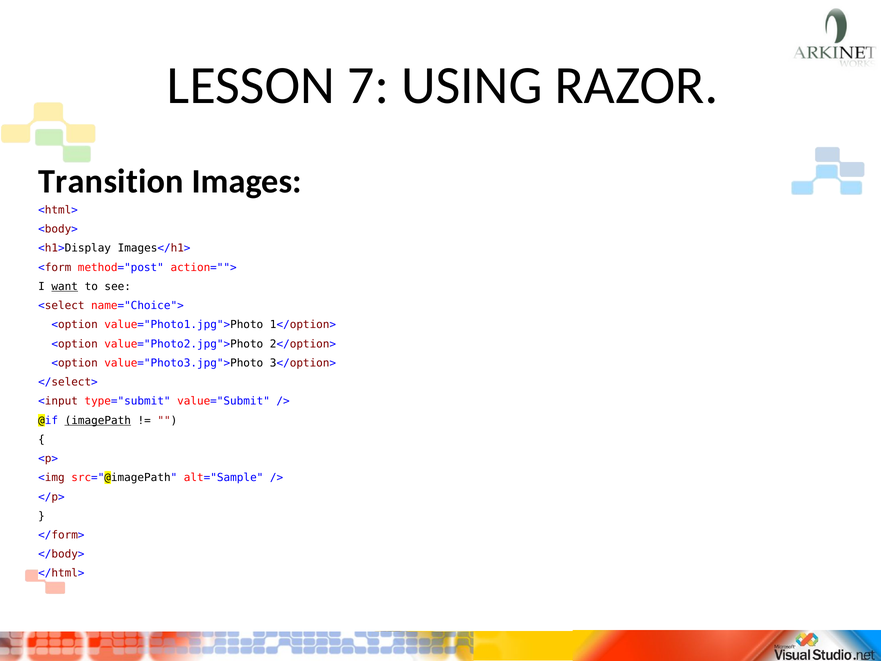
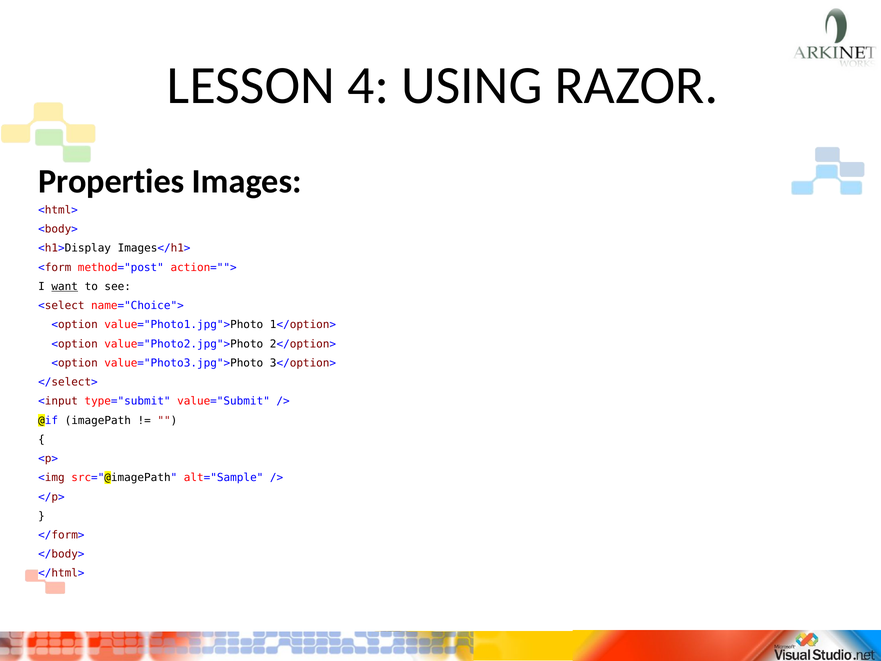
7: 7 -> 4
Transition: Transition -> Properties
imagePath underline: present -> none
